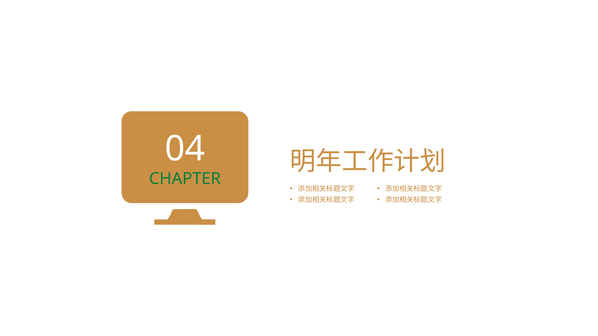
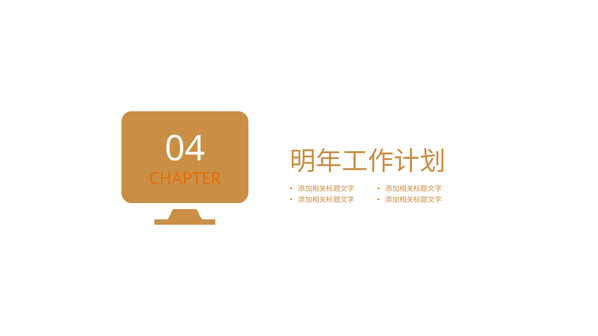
CHAPTER colour: green -> orange
